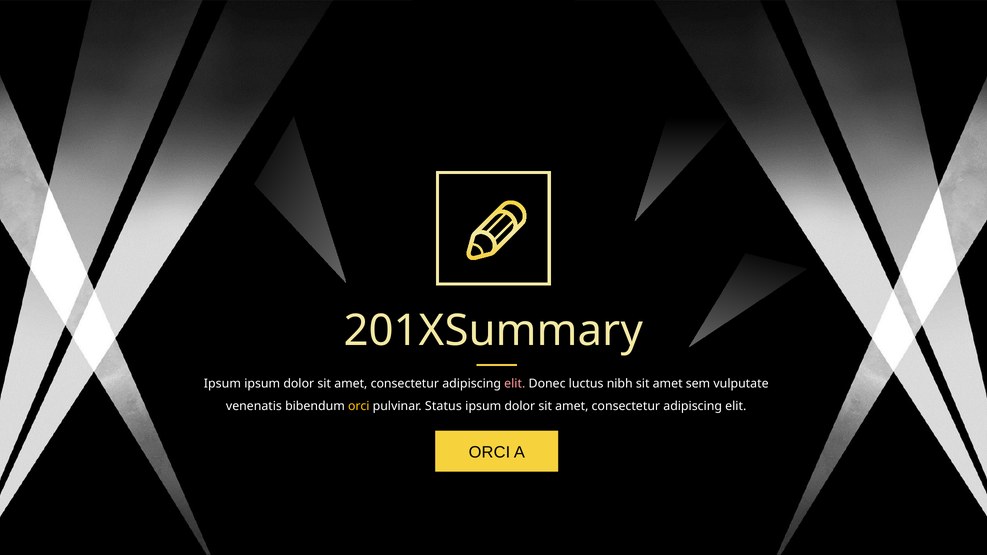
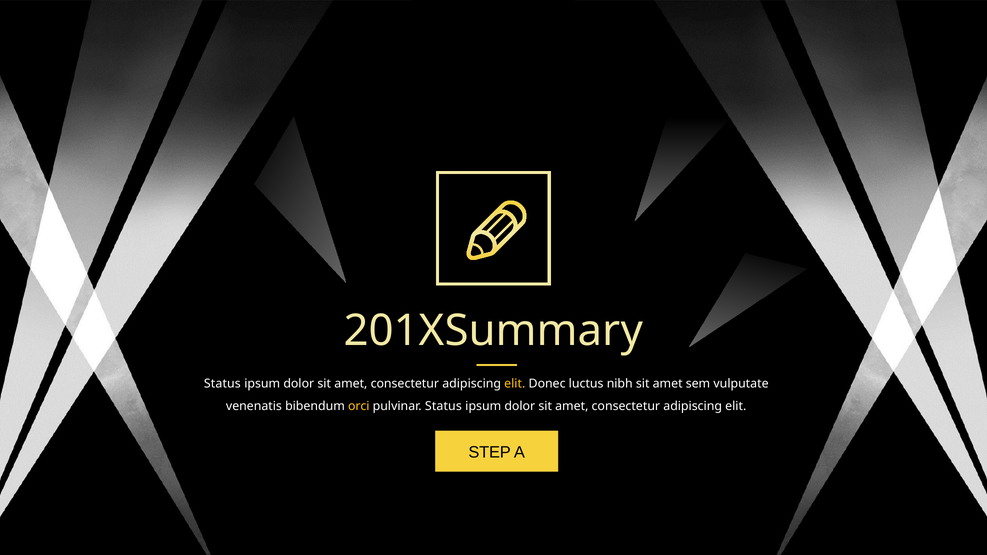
Ipsum at (222, 384): Ipsum -> Status
elit at (515, 384) colour: pink -> yellow
ORCI at (489, 453): ORCI -> STEP
